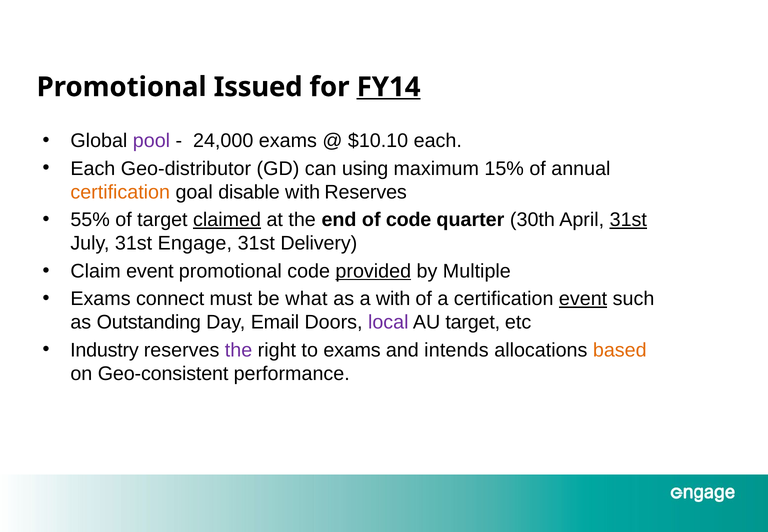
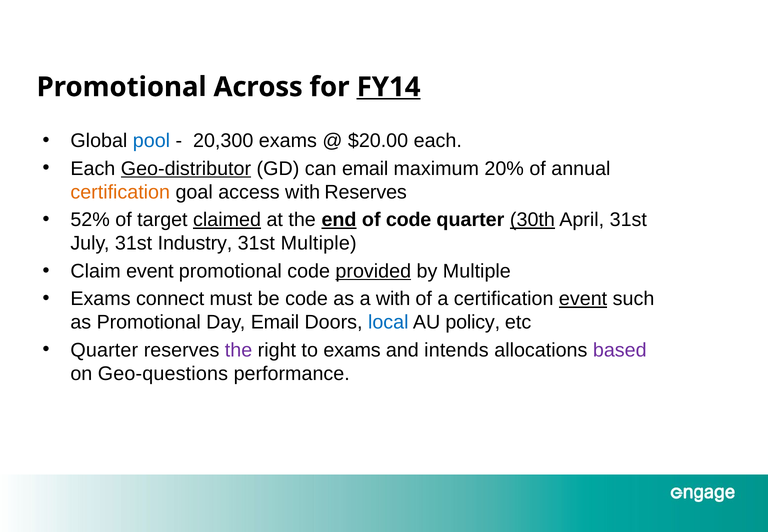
Issued: Issued -> Across
pool colour: purple -> blue
24,000: 24,000 -> 20,300
$10.10: $10.10 -> $20.00
Geo-distributor underline: none -> present
can using: using -> email
15%: 15% -> 20%
disable: disable -> access
55%: 55% -> 52%
end underline: none -> present
30th underline: none -> present
31st at (628, 220) underline: present -> none
Engage: Engage -> Industry
31st Delivery: Delivery -> Multiple
be what: what -> code
as Outstanding: Outstanding -> Promotional
local colour: purple -> blue
AU target: target -> policy
Industry at (104, 350): Industry -> Quarter
based colour: orange -> purple
Geo-consistent: Geo-consistent -> Geo-questions
